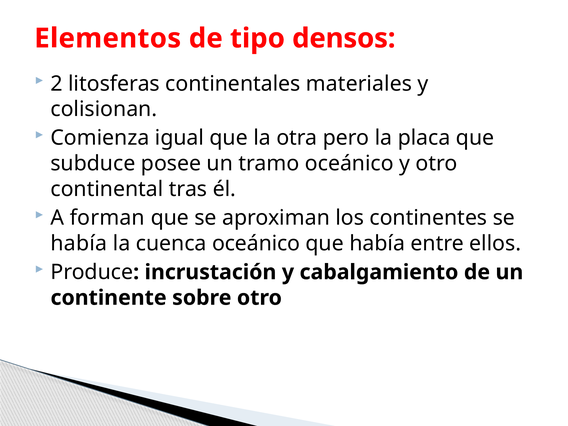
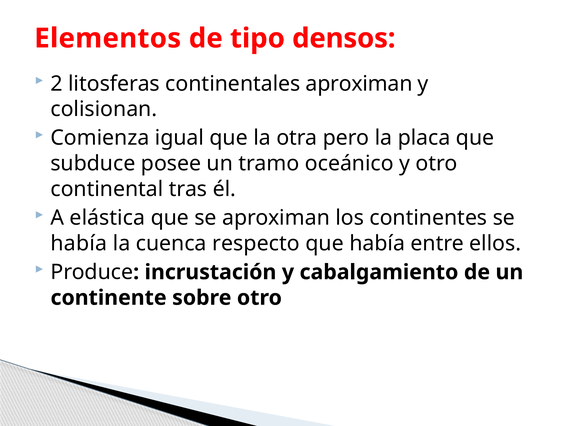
continentales materiales: materiales -> aproximan
forman: forman -> elástica
cuenca oceánico: oceánico -> respecto
